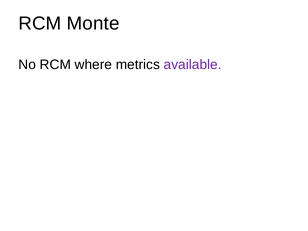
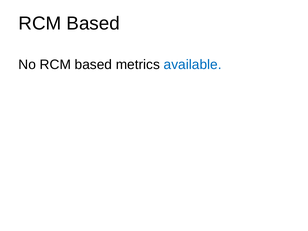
Monte at (93, 23): Monte -> Based
No RCM where: where -> based
available colour: purple -> blue
